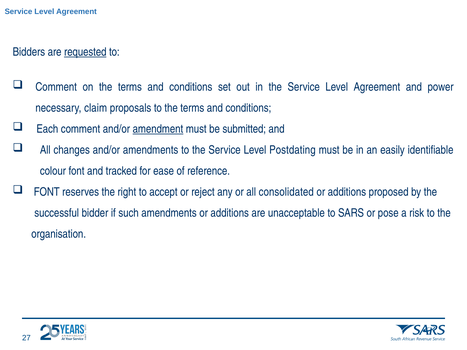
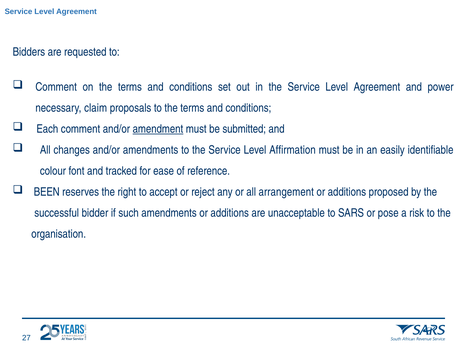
requested underline: present -> none
Postdating: Postdating -> Affirmation
FONT at (47, 192): FONT -> BEEN
consolidated: consolidated -> arrangement
